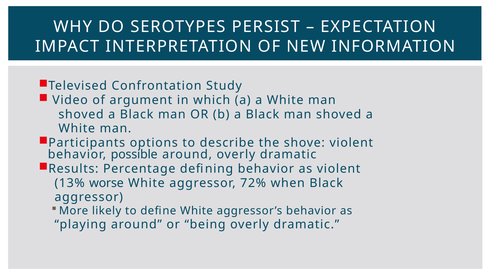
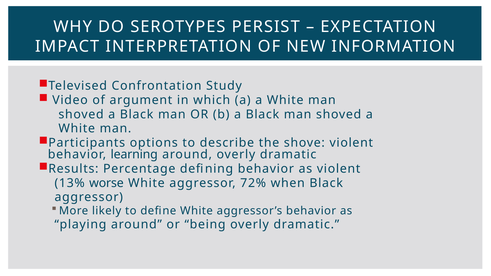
possible: possible -> learning
